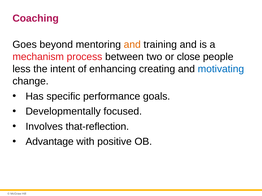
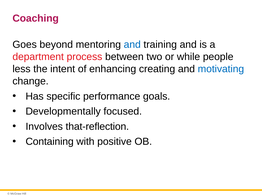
and at (132, 45) colour: orange -> blue
mechanism: mechanism -> department
close: close -> while
Advantage: Advantage -> Containing
